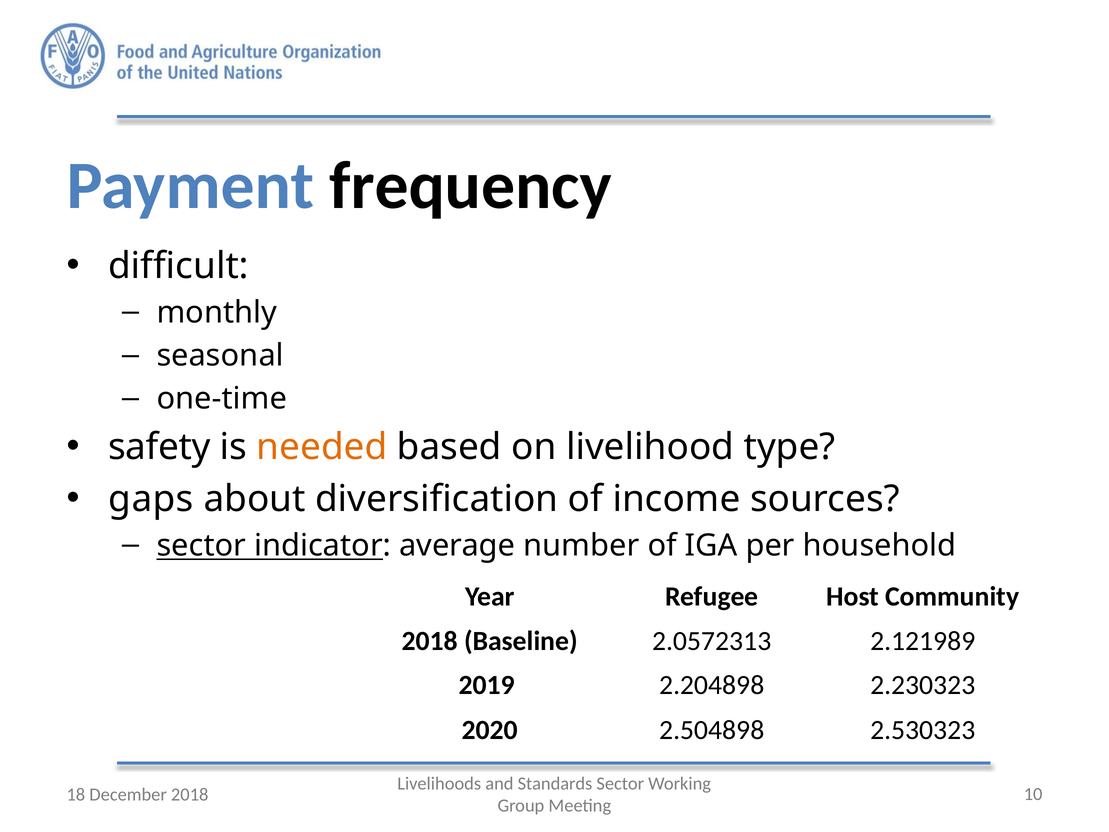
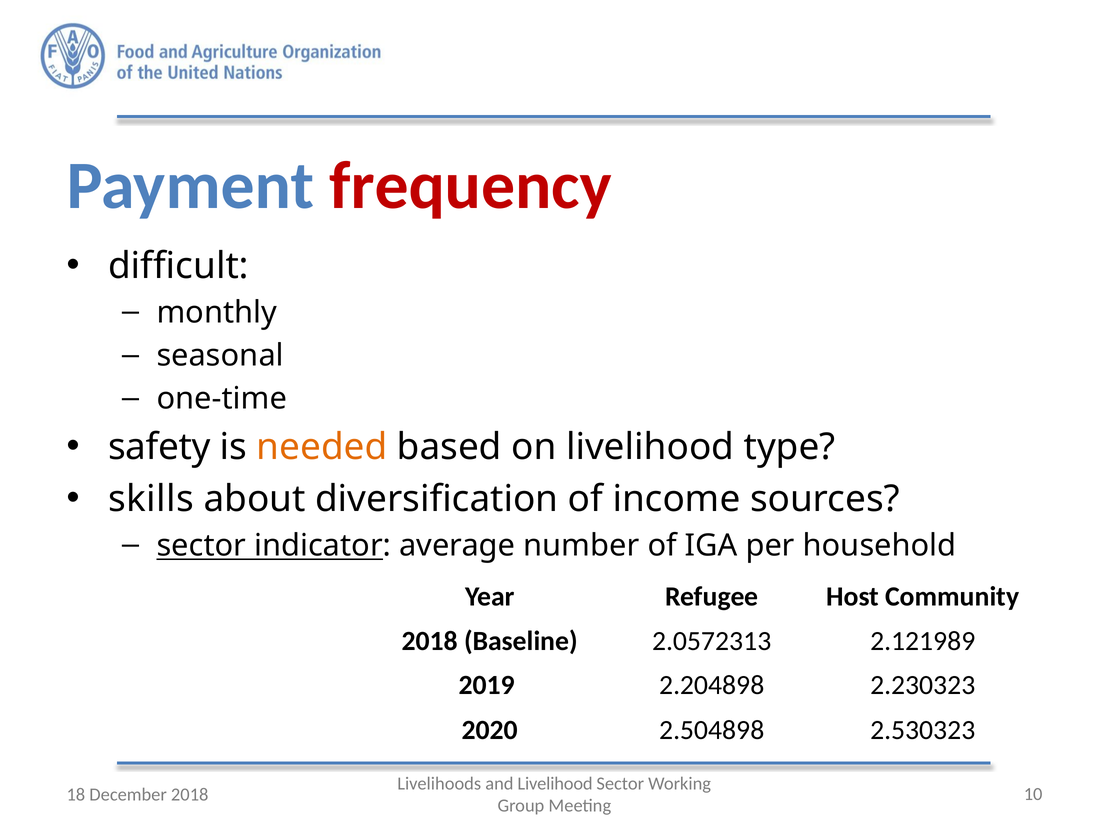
frequency colour: black -> red
gaps: gaps -> skills
and Standards: Standards -> Livelihood
